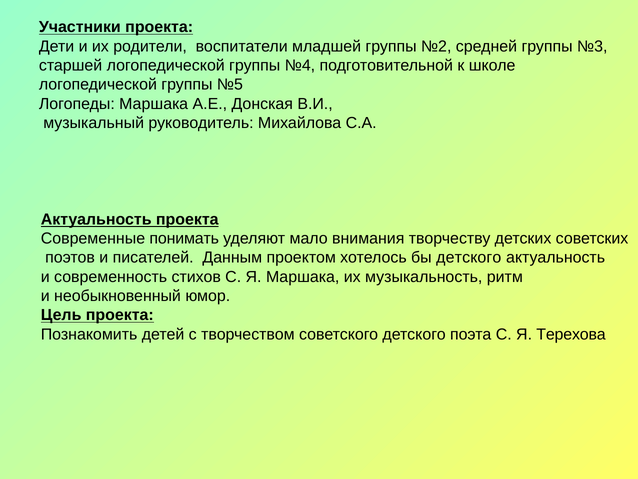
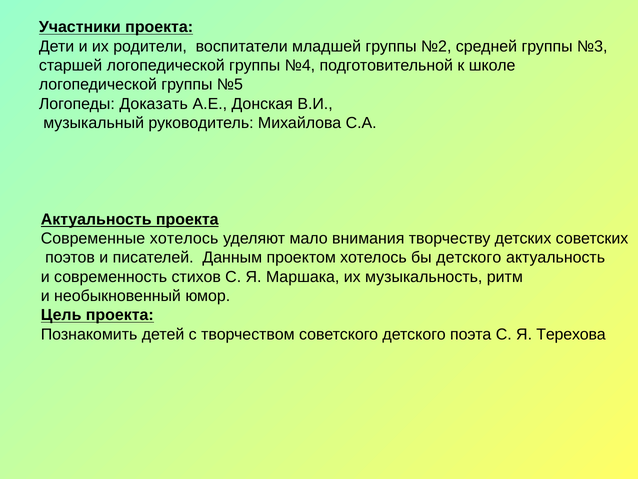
Логопеды Маршака: Маршака -> Доказать
Современные понимать: понимать -> хотелось
